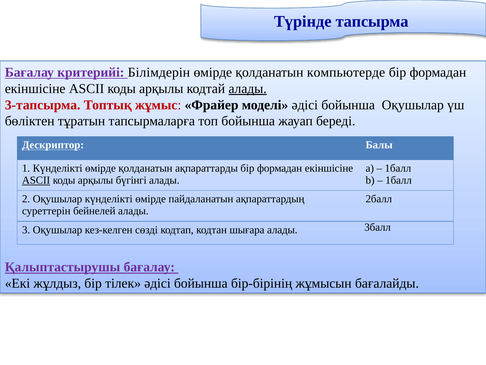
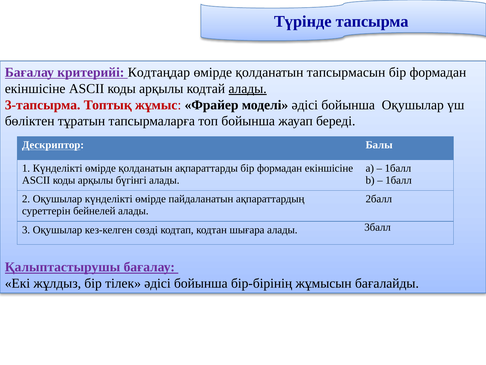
Білімдерін: Білімдерін -> Кодтаңдар
компьютерде: компьютерде -> тапсырмасын
ASCII at (36, 180) underline: present -> none
